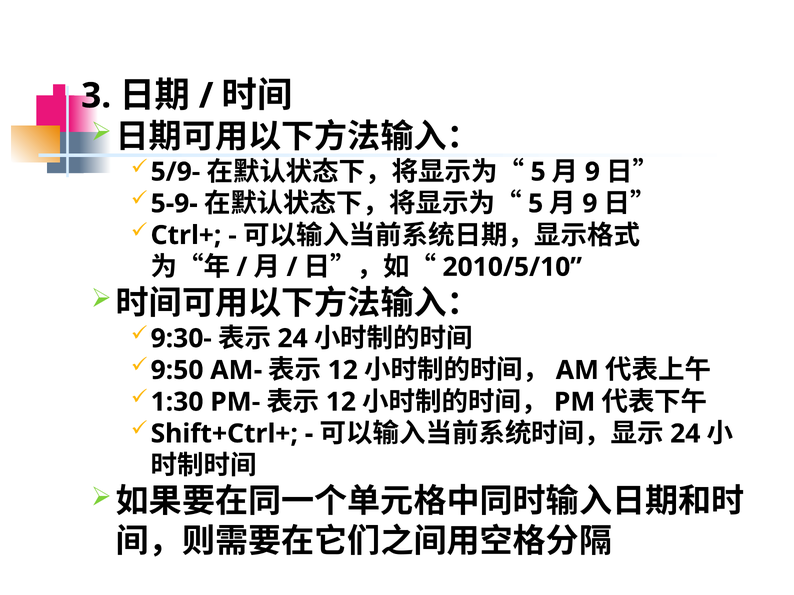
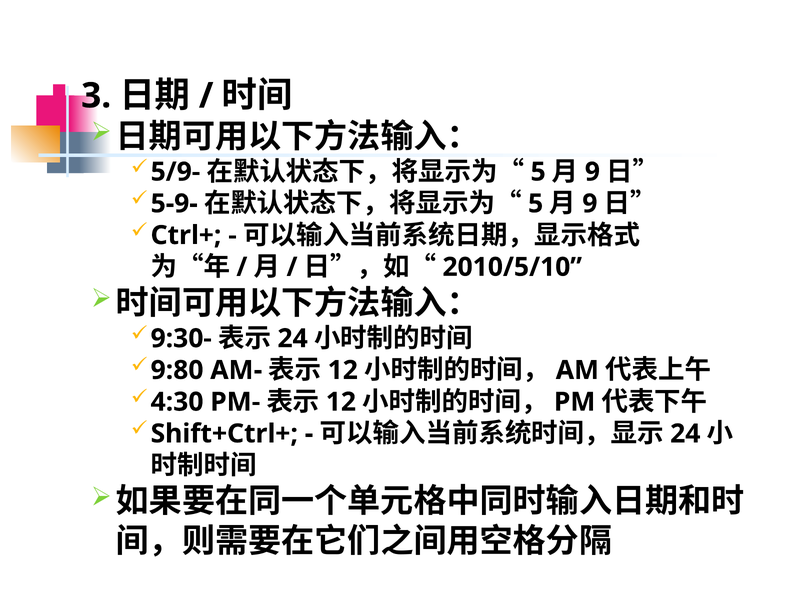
9:50: 9:50 -> 9:80
1:30: 1:30 -> 4:30
